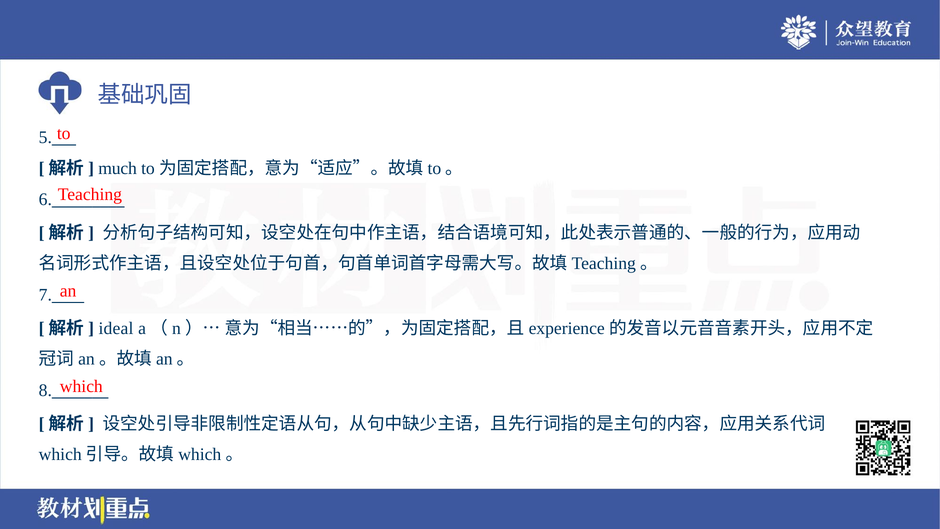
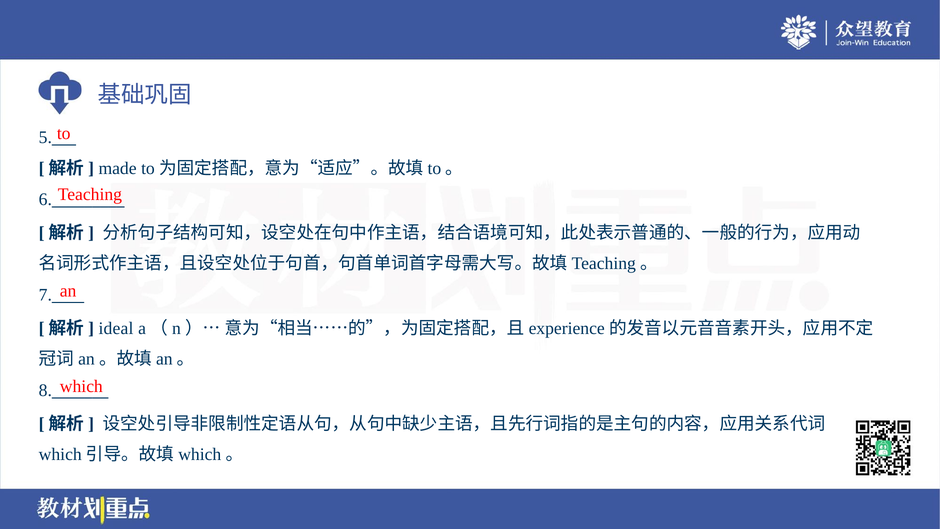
much: much -> made
